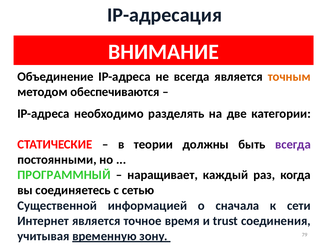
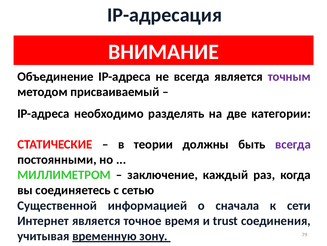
точным colour: orange -> purple
обеспечиваются: обеспечиваются -> присваиваемый
ПРОГРАММНЫЙ: ПРОГРАММНЫЙ -> МИЛЛИМЕТРОМ
наращивает: наращивает -> заключение
